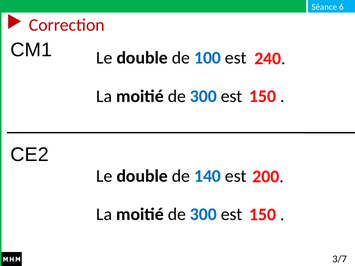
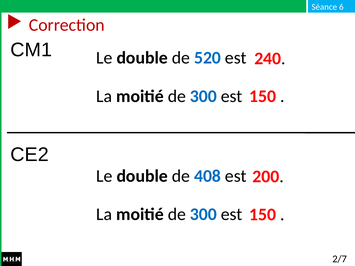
100: 100 -> 520
140: 140 -> 408
3/7: 3/7 -> 2/7
